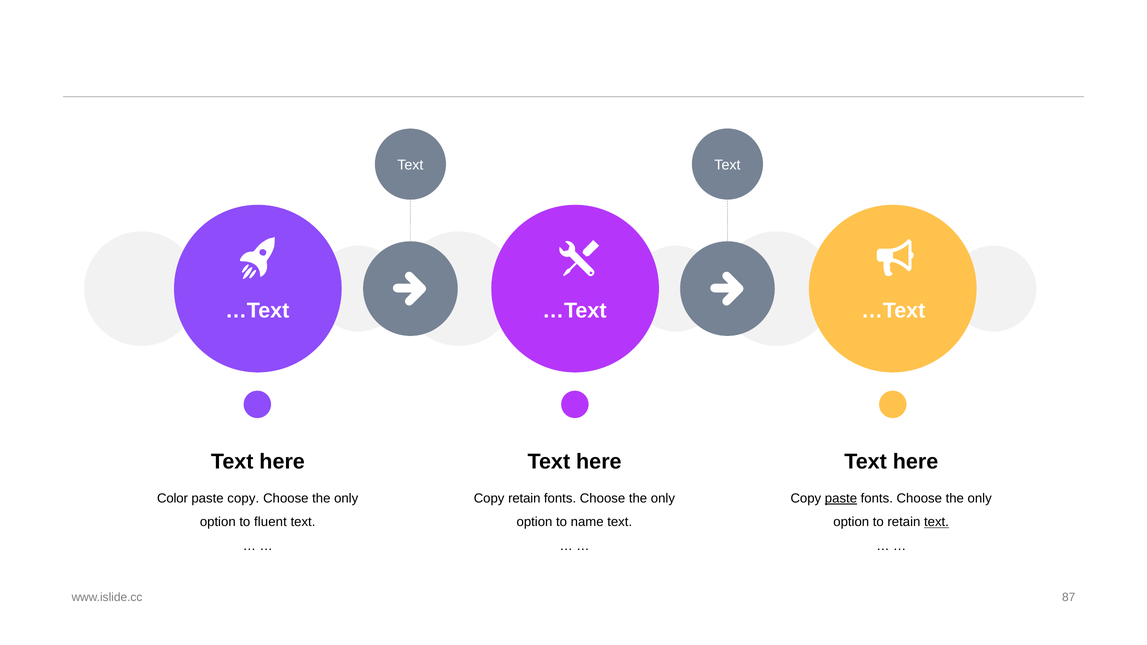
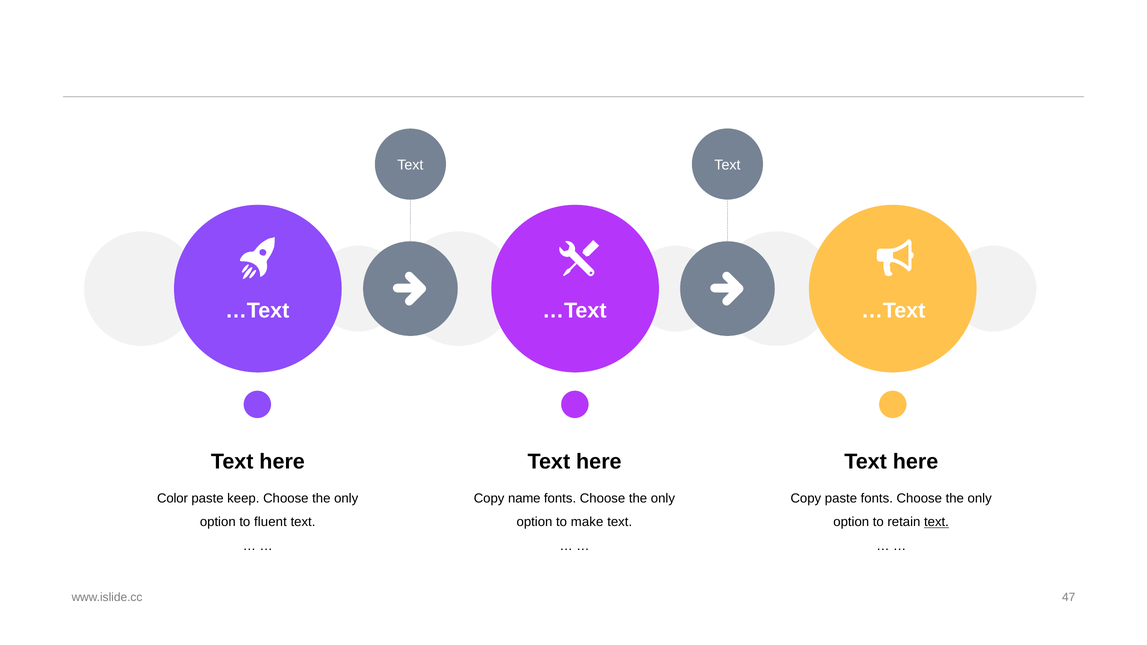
paste copy: copy -> keep
Copy retain: retain -> name
paste at (841, 499) underline: present -> none
name: name -> make
87: 87 -> 47
